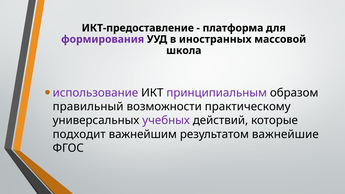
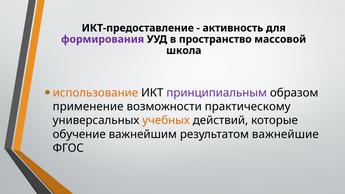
платформа: платформа -> активность
иностранных: иностранных -> пространство
использование colour: purple -> orange
правильный: правильный -> применение
учебных colour: purple -> orange
подходит: подходит -> обучение
